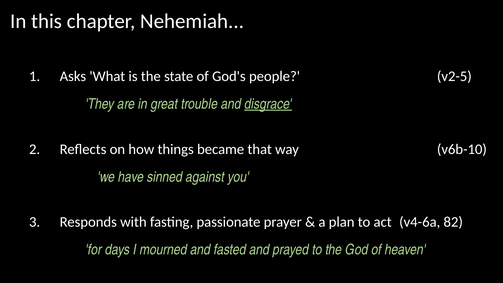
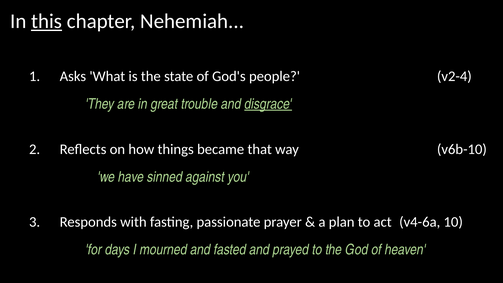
this underline: none -> present
v2-5: v2-5 -> v2-4
82: 82 -> 10
